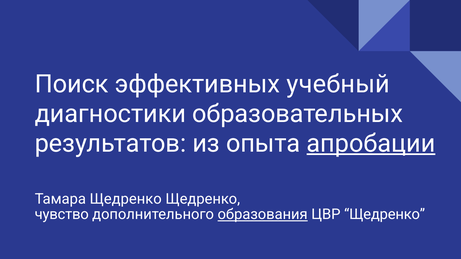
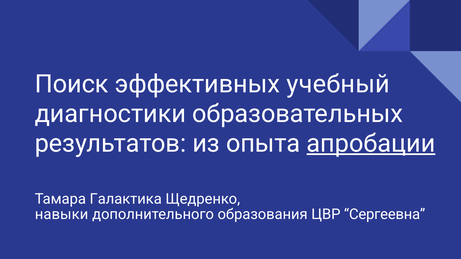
Тамара Щедренко: Щедренко -> Галактика
чувство: чувство -> навыки
образования underline: present -> none
ЦВР Щедренко: Щедренко -> Сергеевна
